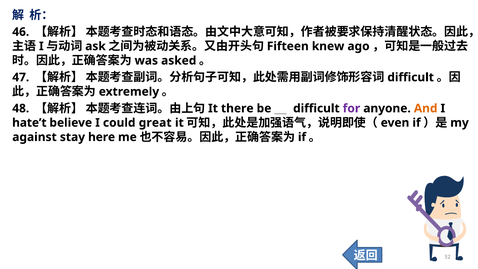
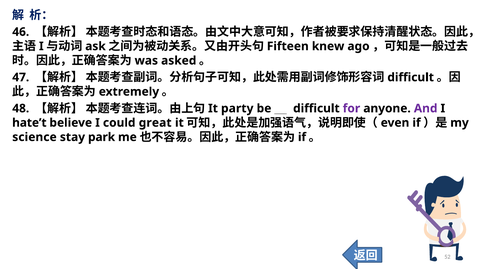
there: there -> party
And colour: orange -> purple
against: against -> science
here: here -> park
